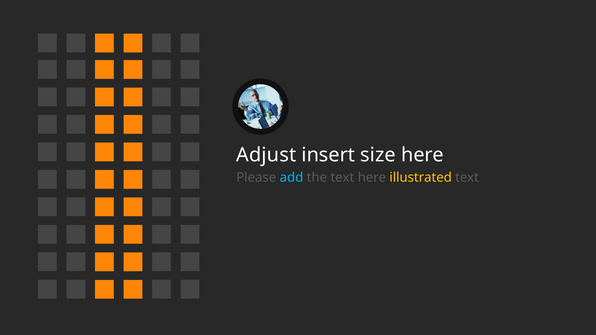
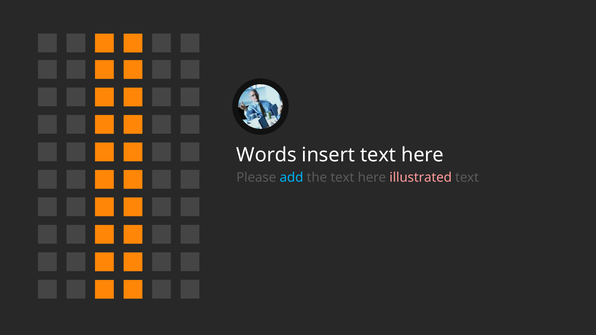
Adjust: Adjust -> Words
insert size: size -> text
illustrated colour: yellow -> pink
